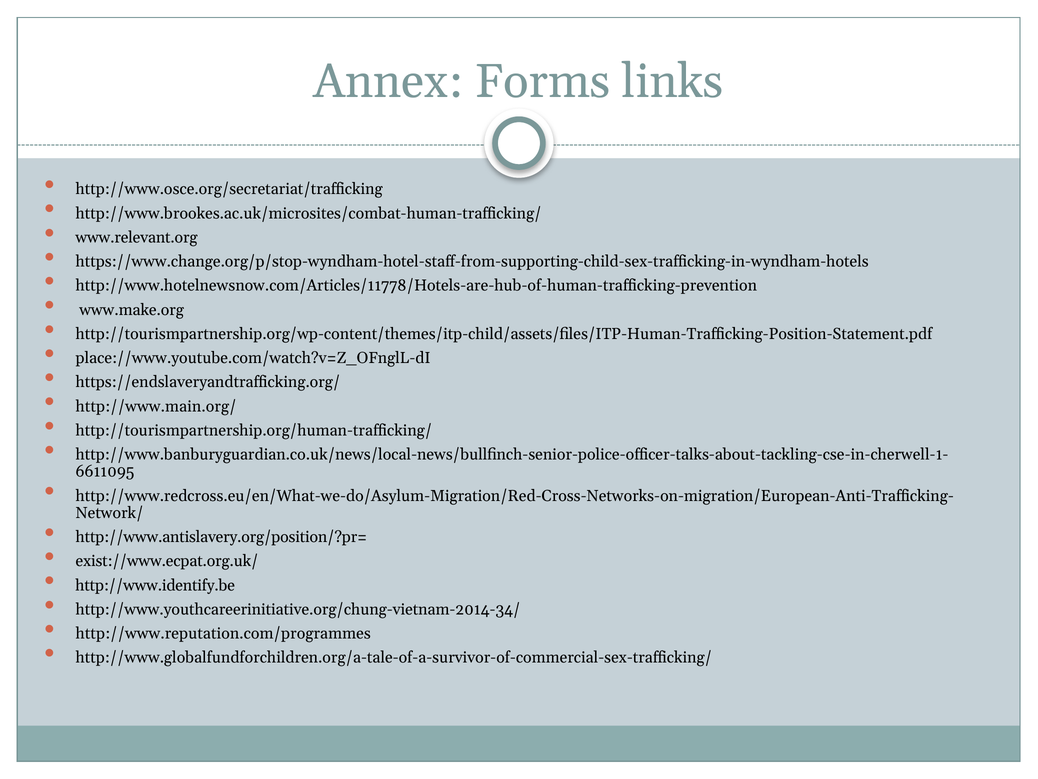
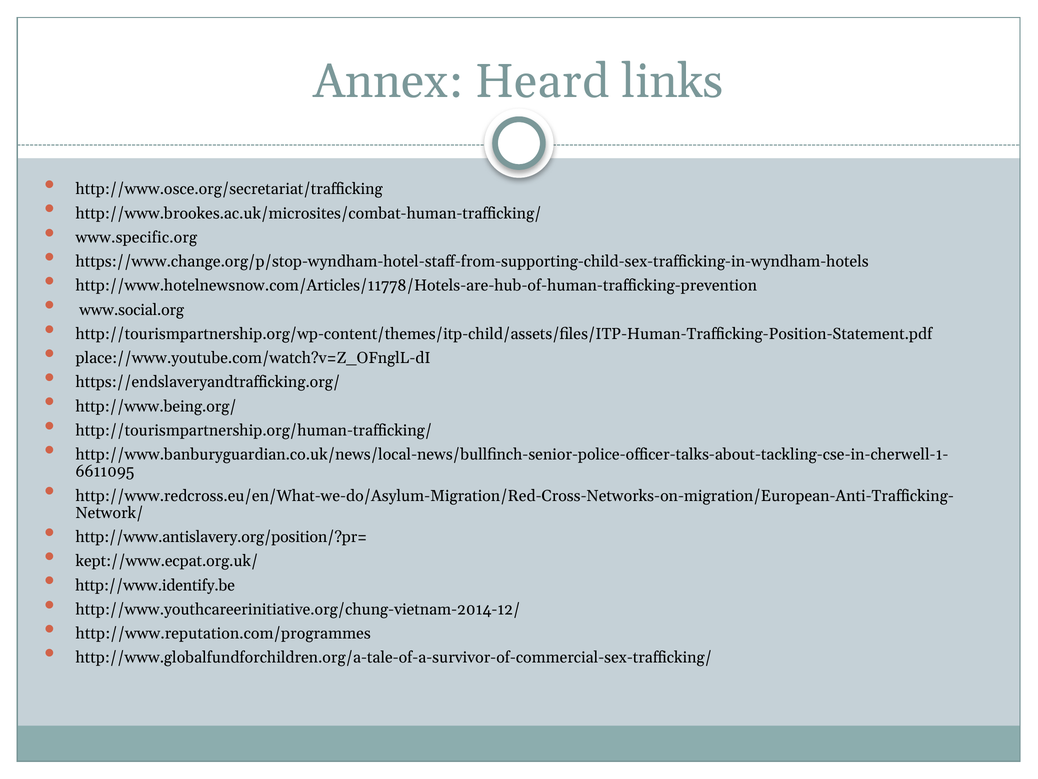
Forms: Forms -> Heard
www.relevant.org: www.relevant.org -> www.specific.org
www.make.org: www.make.org -> www.social.org
http://www.main.org/: http://www.main.org/ -> http://www.being.org/
exist://www.ecpat.org.uk/: exist://www.ecpat.org.uk/ -> kept://www.ecpat.org.uk/
http://www.youthcareerinitiative.org/chung-vietnam-2014-34/: http://www.youthcareerinitiative.org/chung-vietnam-2014-34/ -> http://www.youthcareerinitiative.org/chung-vietnam-2014-12/
